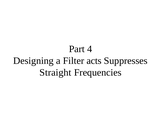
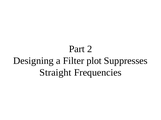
4: 4 -> 2
acts: acts -> plot
